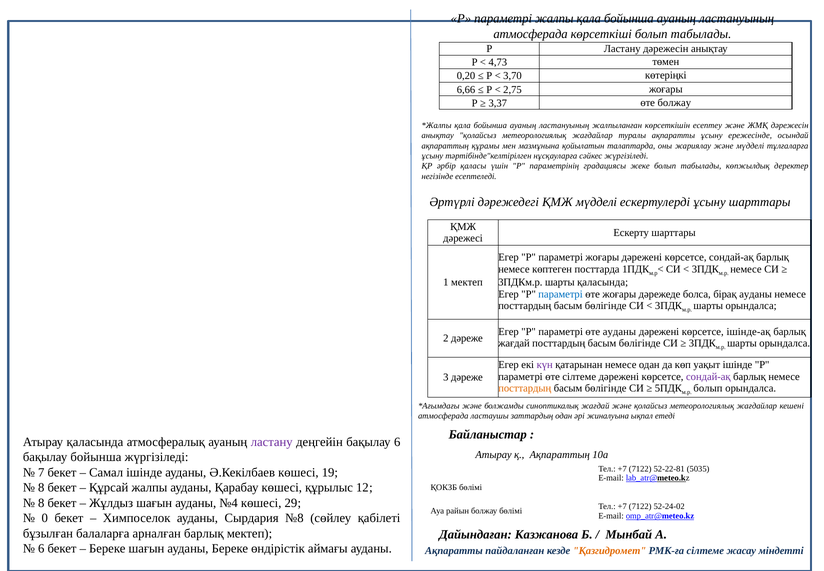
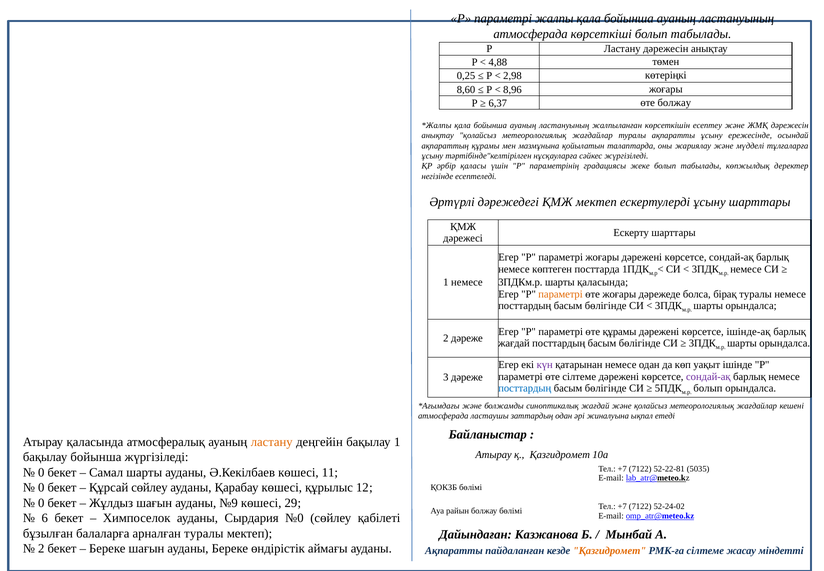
4,73: 4,73 -> 4,88
0,20: 0,20 -> 0,25
3,70: 3,70 -> 2,98
6,66: 6,66 -> 8,60
2,75: 2,75 -> 8,96
3,37: 3,37 -> 6,37
ҚМЖ мүдделі: мүдделі -> мектеп
1 мектеп: мектеп -> немесе
параметрі at (561, 294) colour: blue -> orange
бірақ ауданы: ауданы -> туралы
өте ауданы: ауданы -> құрамы
посттардың at (525, 388) colour: orange -> blue
ластану at (272, 442) colour: purple -> orange
бақылау 6: 6 -> 1
қ Ақпараттың: Ақпараттың -> Қазгидромет
7 at (41, 472): 7 -> 0
Самал ішінде: ішінде -> шарты
19: 19 -> 11
8 at (41, 487): 8 -> 0
Құрсай жалпы: жалпы -> сөйлеу
8 at (41, 502): 8 -> 0
№4: №4 -> №9
0: 0 -> 6
№8: №8 -> №0
арналған барлық: барлық -> туралы
6 at (41, 548): 6 -> 2
